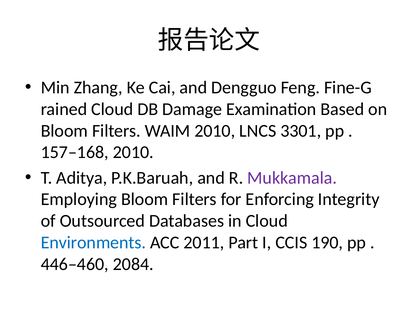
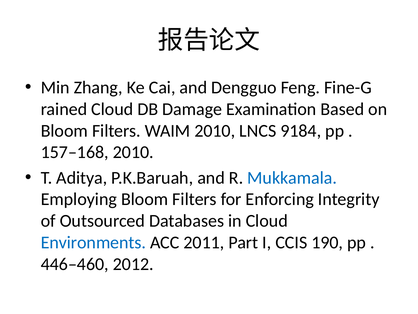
3301: 3301 -> 9184
Mukkamala colour: purple -> blue
2084: 2084 -> 2012
